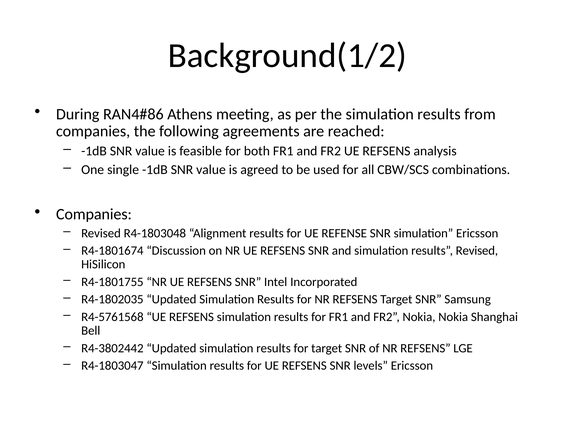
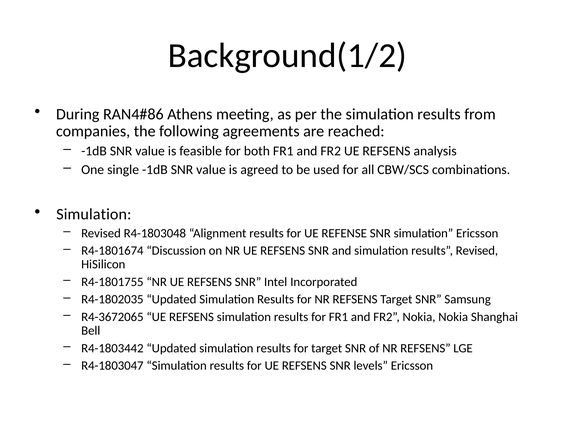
Companies at (94, 214): Companies -> Simulation
R4-5761568: R4-5761568 -> R4-3672065
R4-3802442: R4-3802442 -> R4-1803442
